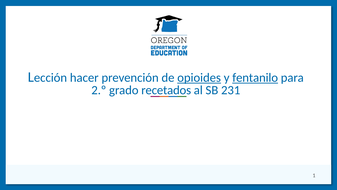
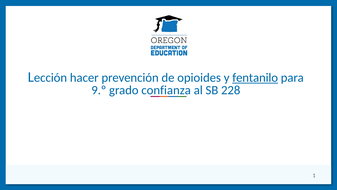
opioides underline: present -> none
2.º: 2.º -> 9.º
recetados: recetados -> confianza
231: 231 -> 228
